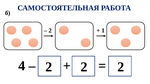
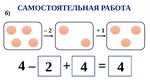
2 at (121, 67): 2 -> 4
2 2: 2 -> 4
